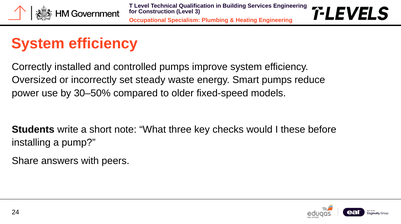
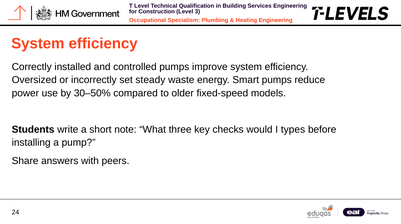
these: these -> types
